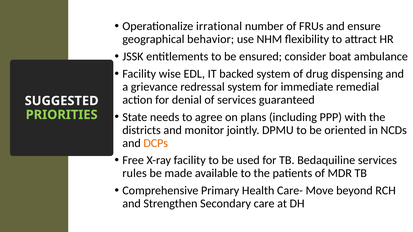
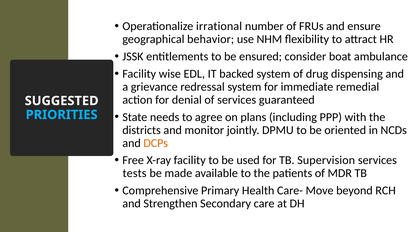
PRIORITIES colour: light green -> light blue
Bedaquiline: Bedaquiline -> Supervision
rules: rules -> tests
